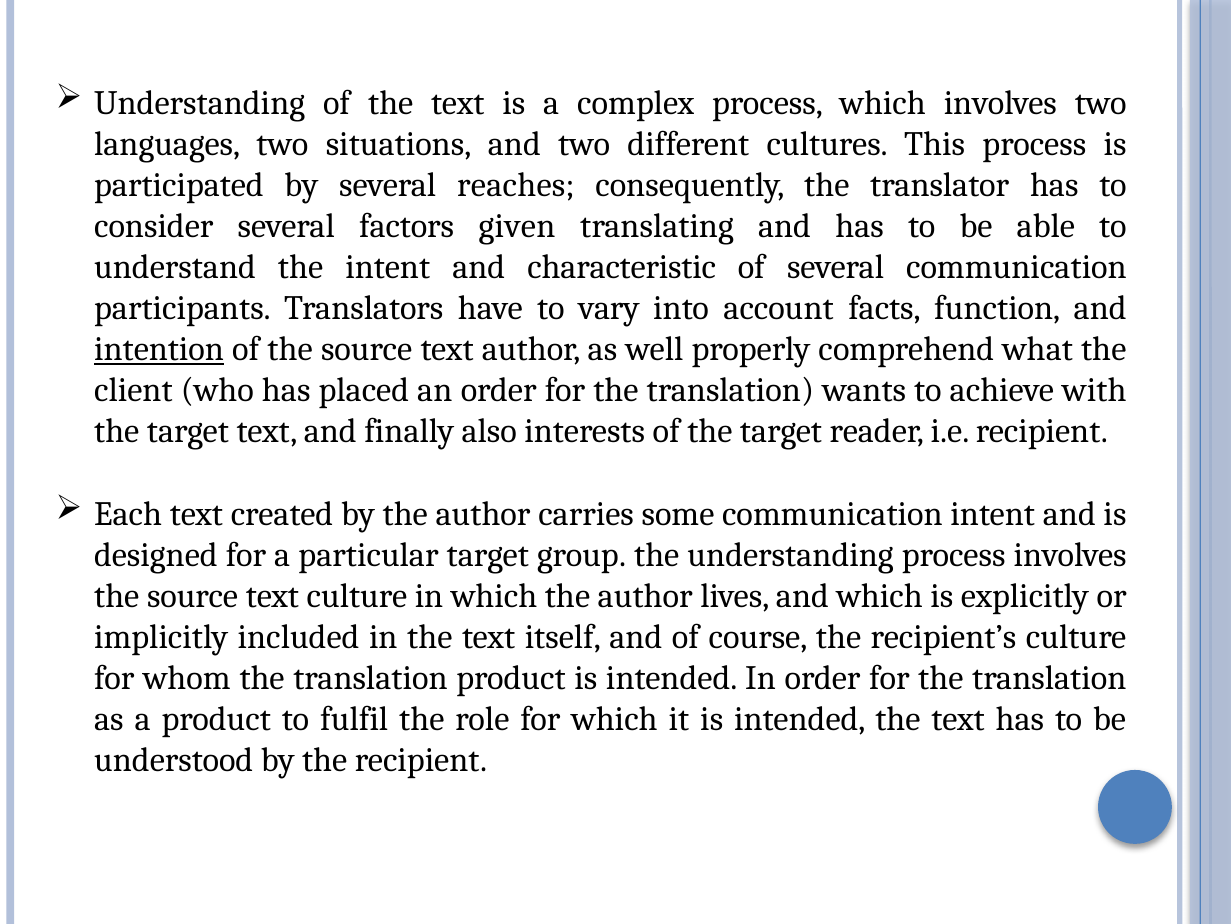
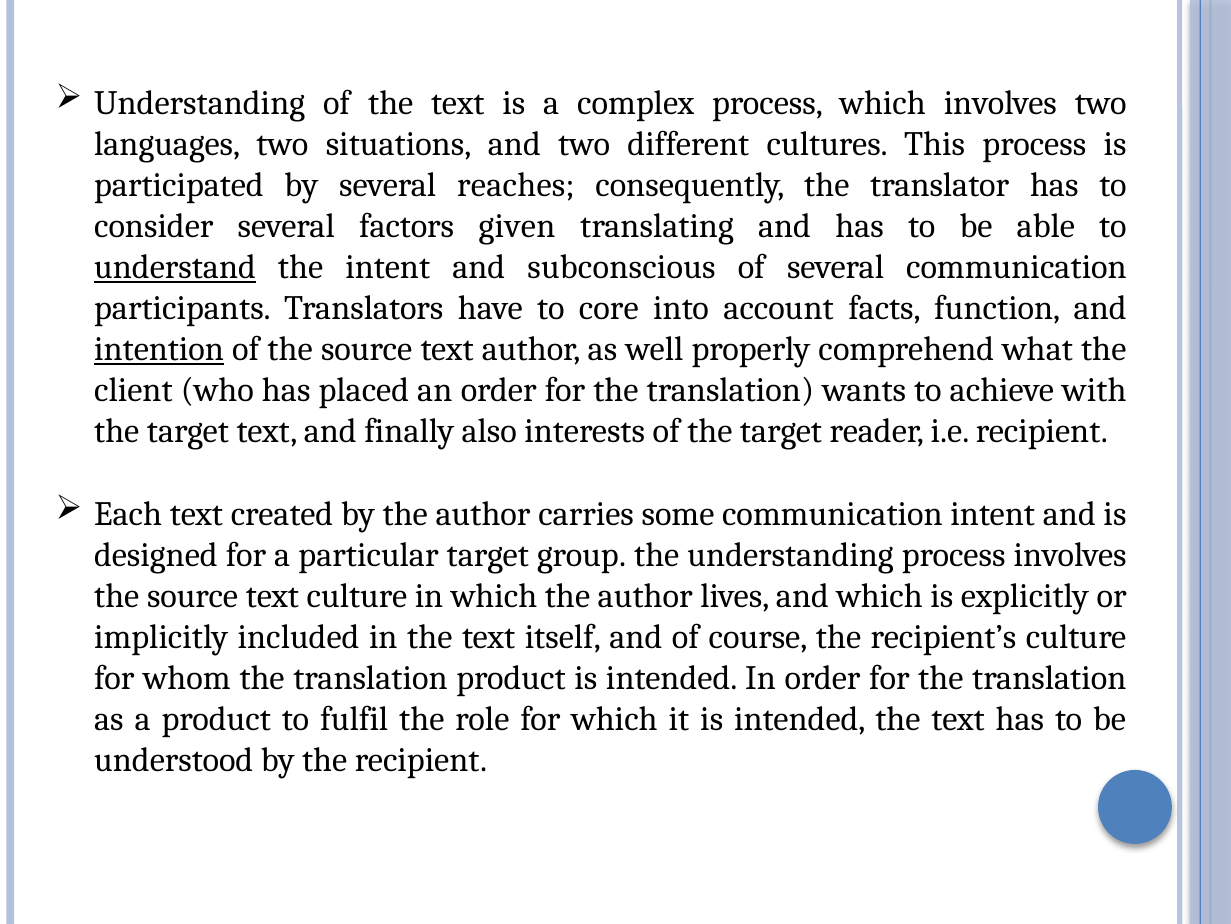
understand underline: none -> present
characteristic: characteristic -> subconscious
vary: vary -> core
